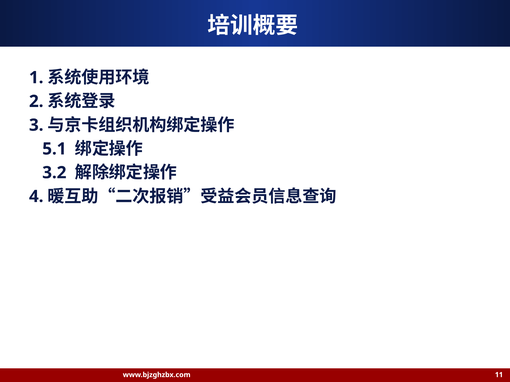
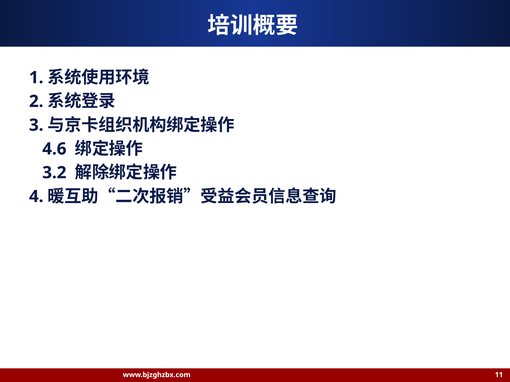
5.1: 5.1 -> 4.6
